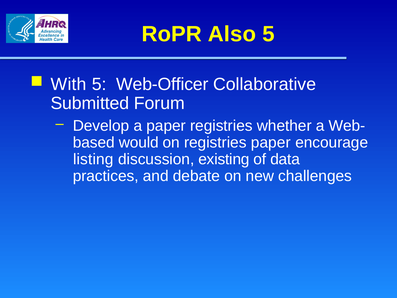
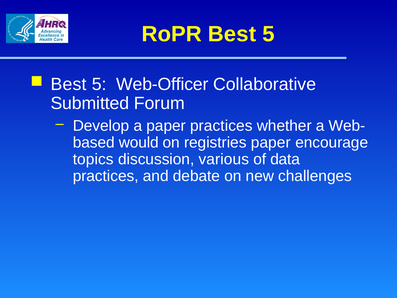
RoPR Also: Also -> Best
With at (69, 84): With -> Best
paper registries: registries -> practices
listing: listing -> topics
existing: existing -> various
